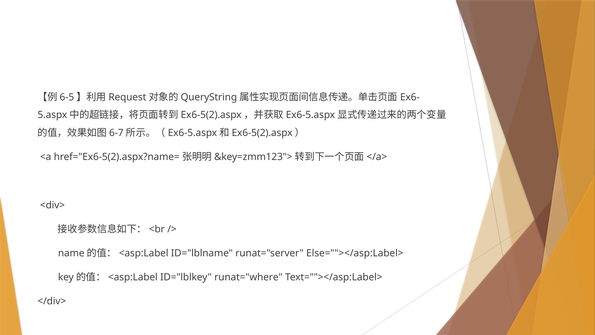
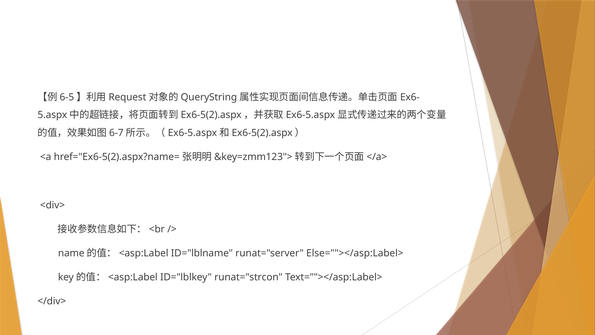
runat="where: runat="where -> runat="strcon
